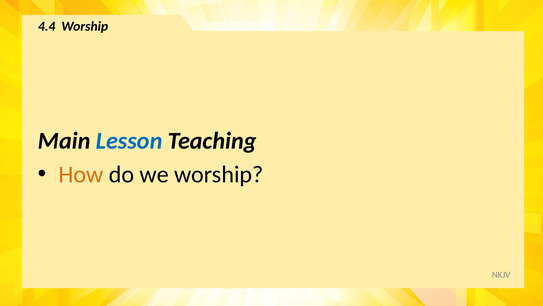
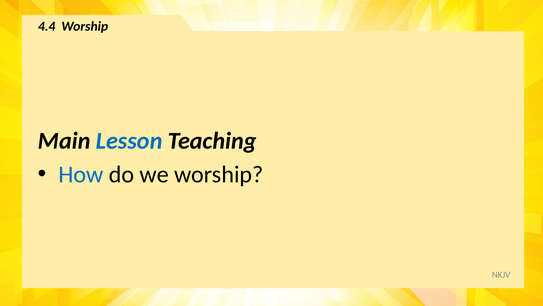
How colour: orange -> blue
